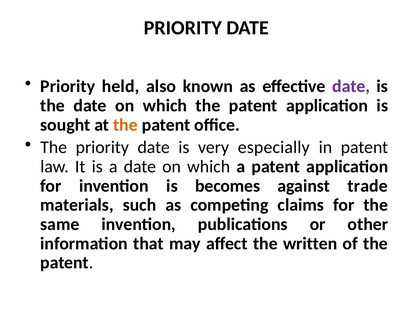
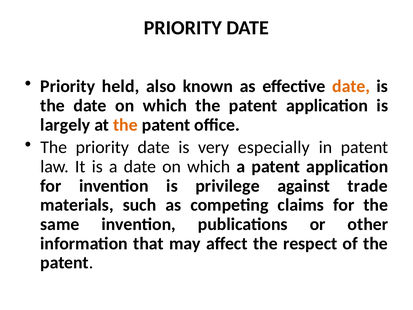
date at (351, 86) colour: purple -> orange
sought: sought -> largely
becomes: becomes -> privilege
written: written -> respect
